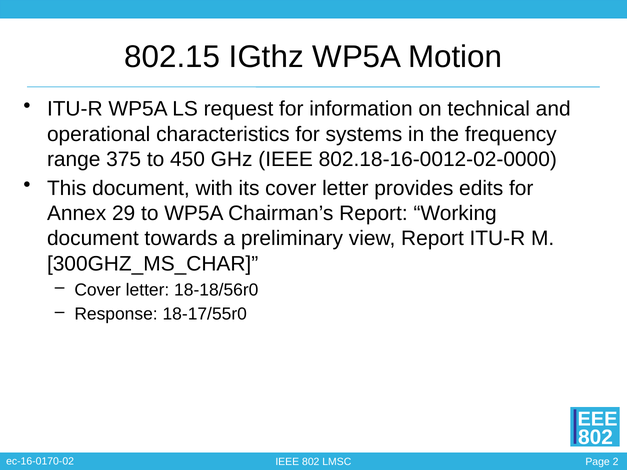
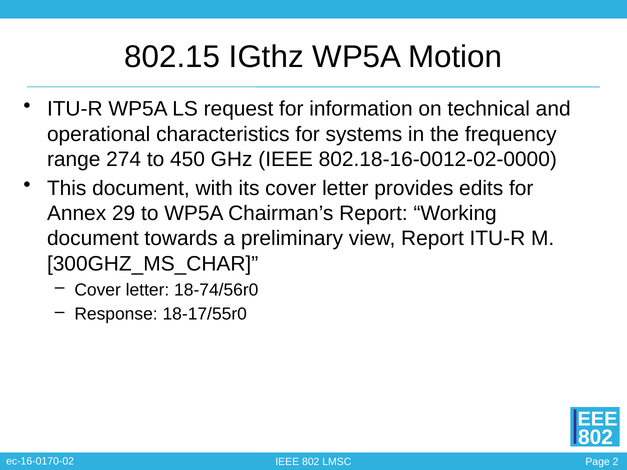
375: 375 -> 274
18-18/56r0: 18-18/56r0 -> 18-74/56r0
